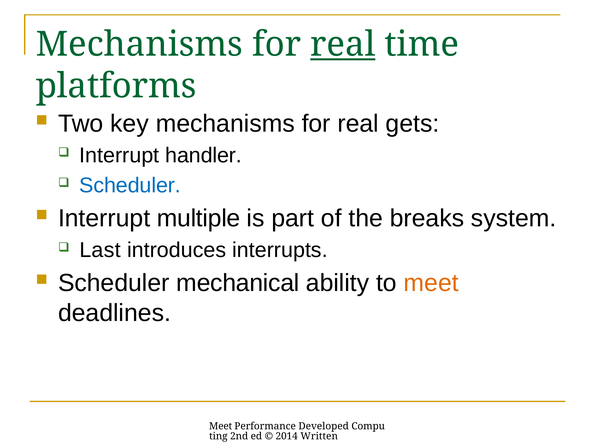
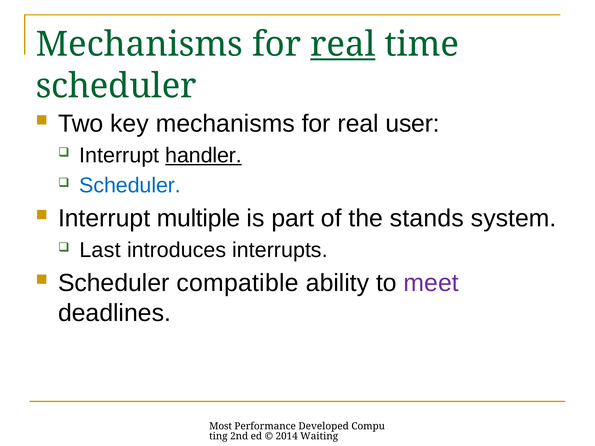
platforms at (116, 86): platforms -> scheduler
gets: gets -> user
handler underline: none -> present
breaks: breaks -> stands
mechanical: mechanical -> compatible
meet at (431, 283) colour: orange -> purple
Meet at (221, 426): Meet -> Most
Written: Written -> Waiting
